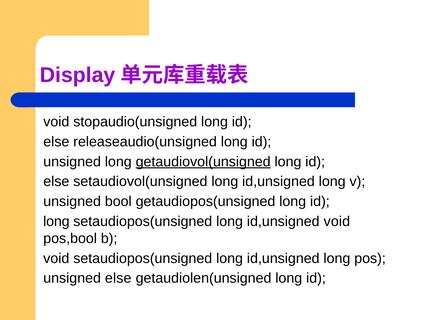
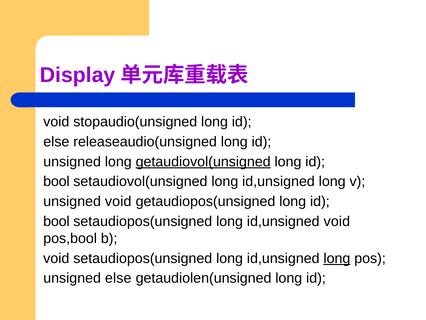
else at (56, 181): else -> bool
unsigned bool: bool -> void
long at (56, 221): long -> bool
long at (337, 258) underline: none -> present
